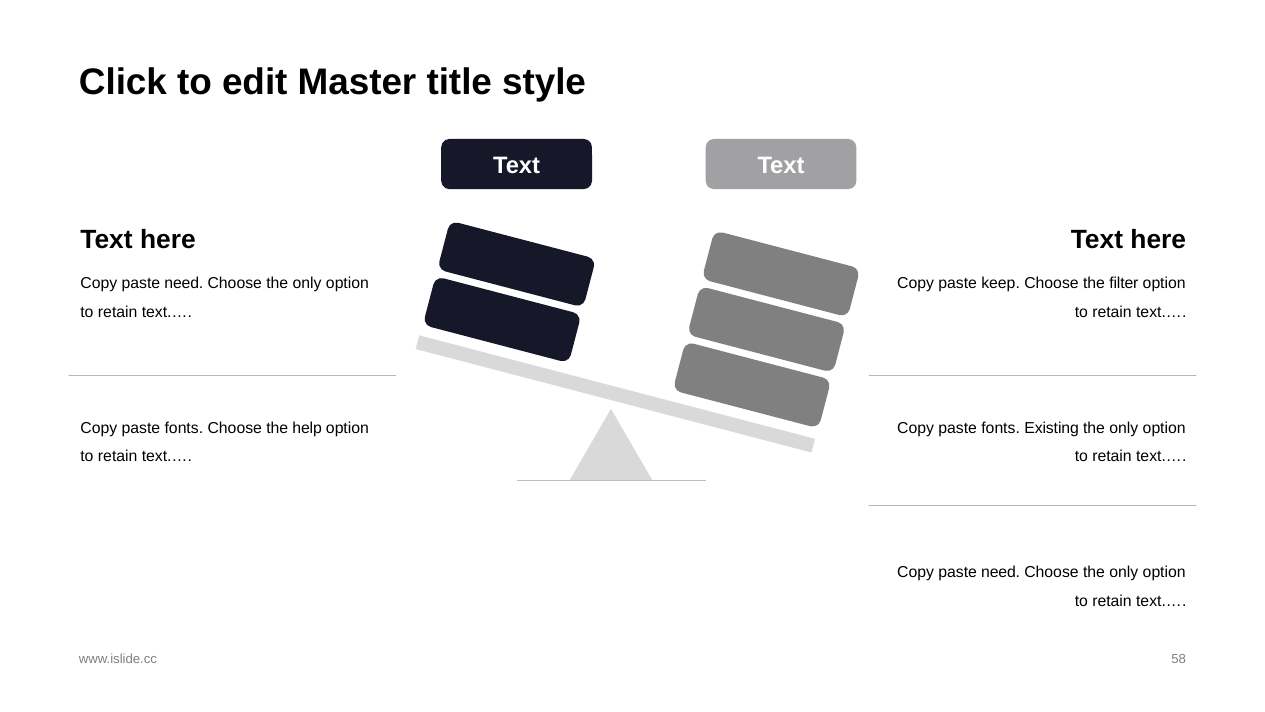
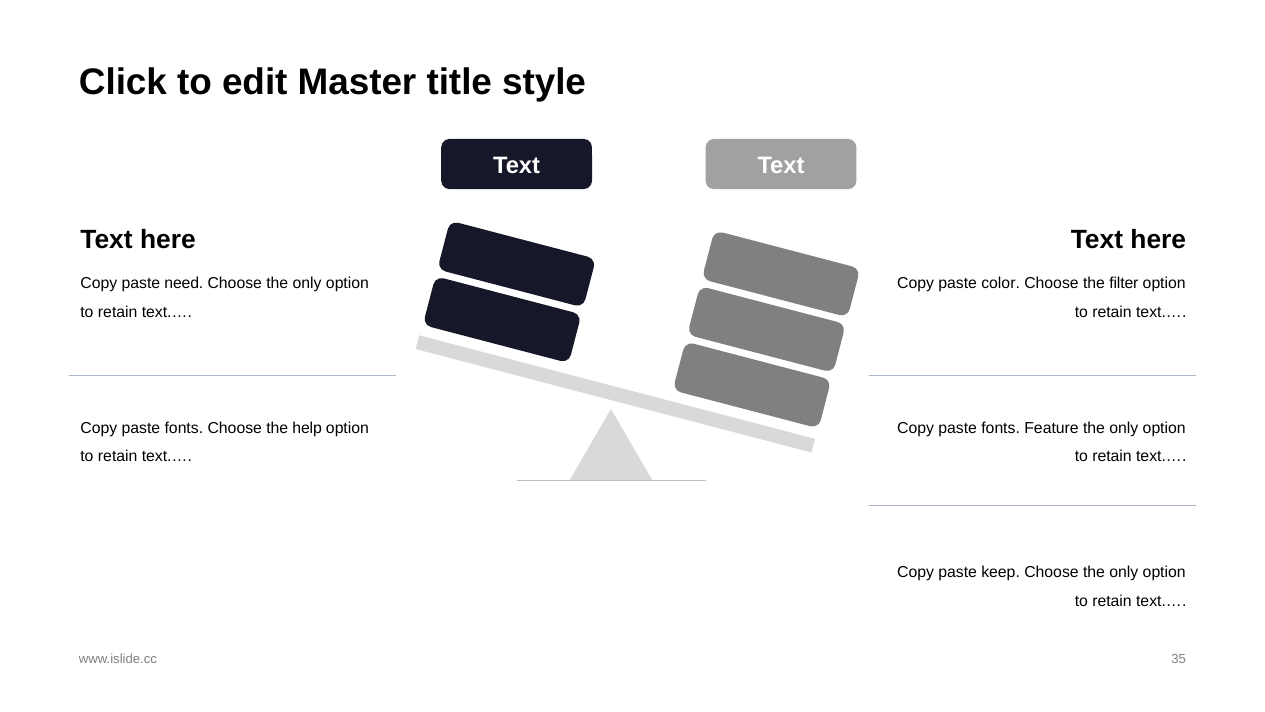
keep: keep -> color
Existing: Existing -> Feature
need at (1001, 572): need -> keep
58: 58 -> 35
